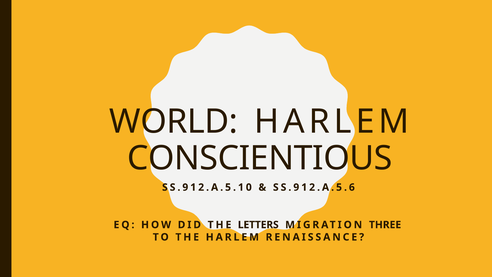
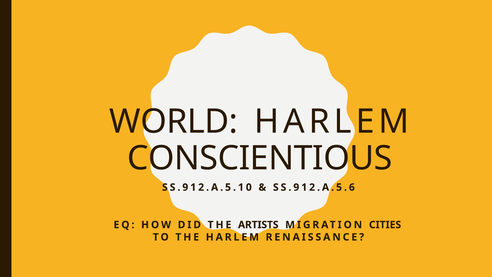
LETTERS: LETTERS -> ARTISTS
THREE: THREE -> CITIES
